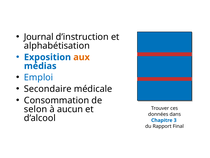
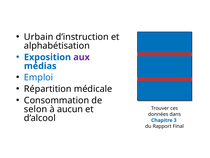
Journal: Journal -> Urbain
aux colour: orange -> purple
Secondaire: Secondaire -> Répartition
